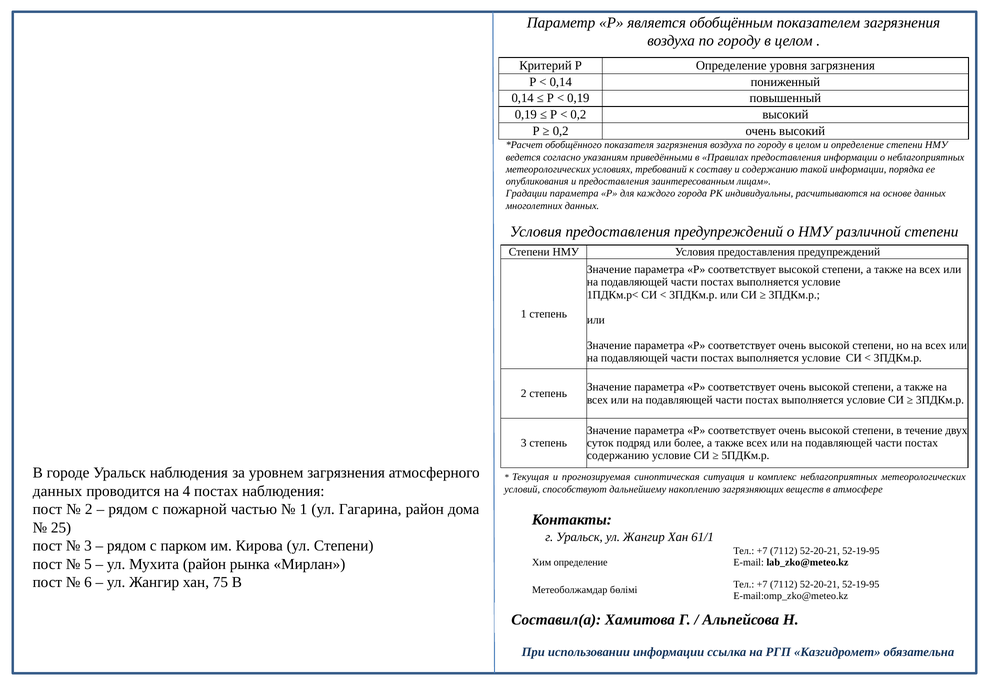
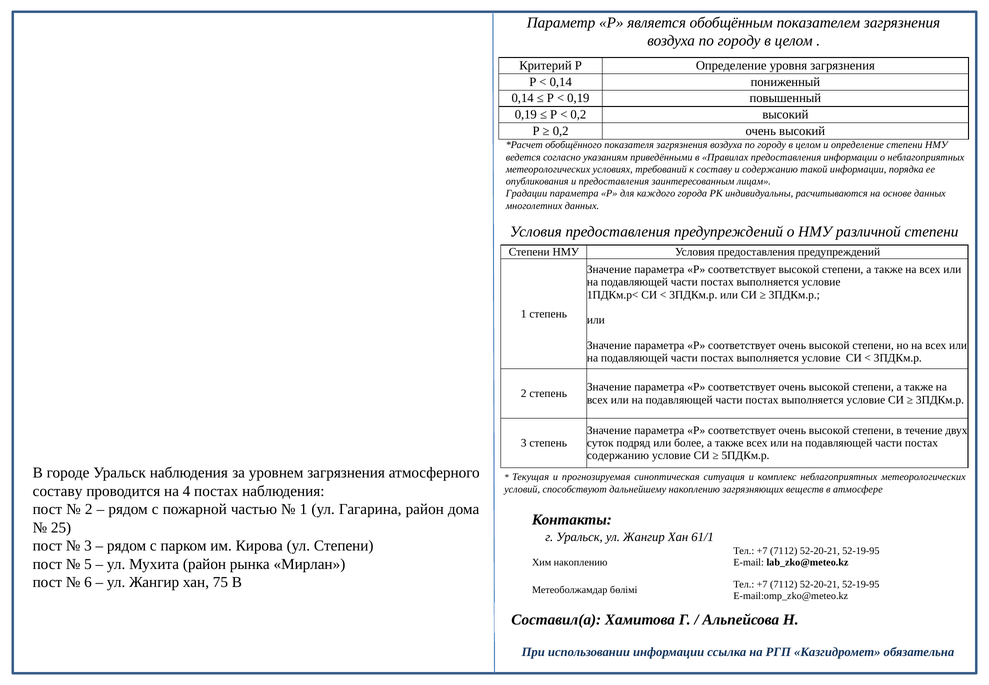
данных at (57, 491): данных -> составу
Хим определение: определение -> накоплению
